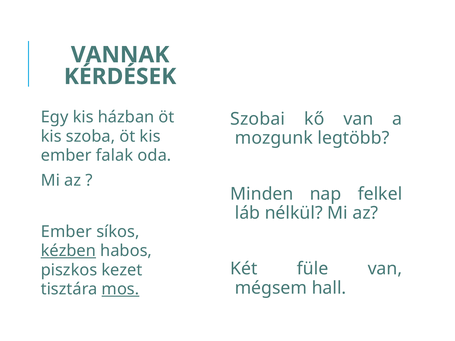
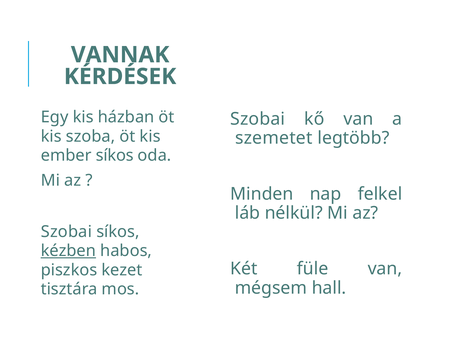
mozgunk: mozgunk -> szemetet
ember falak: falak -> síkos
Ember at (66, 232): Ember -> Szobai
mos underline: present -> none
